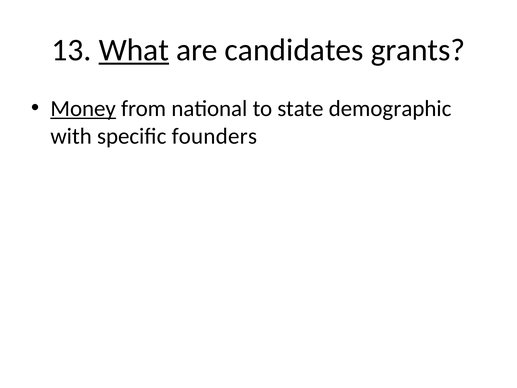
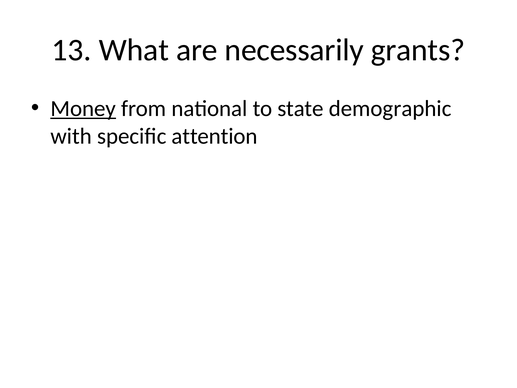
What underline: present -> none
candidates: candidates -> necessarily
founders: founders -> attention
